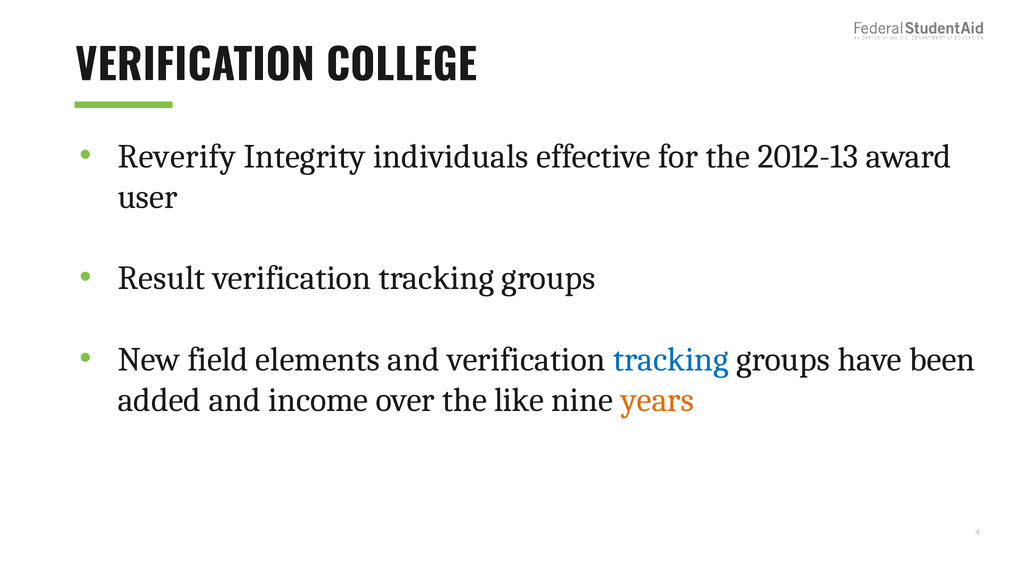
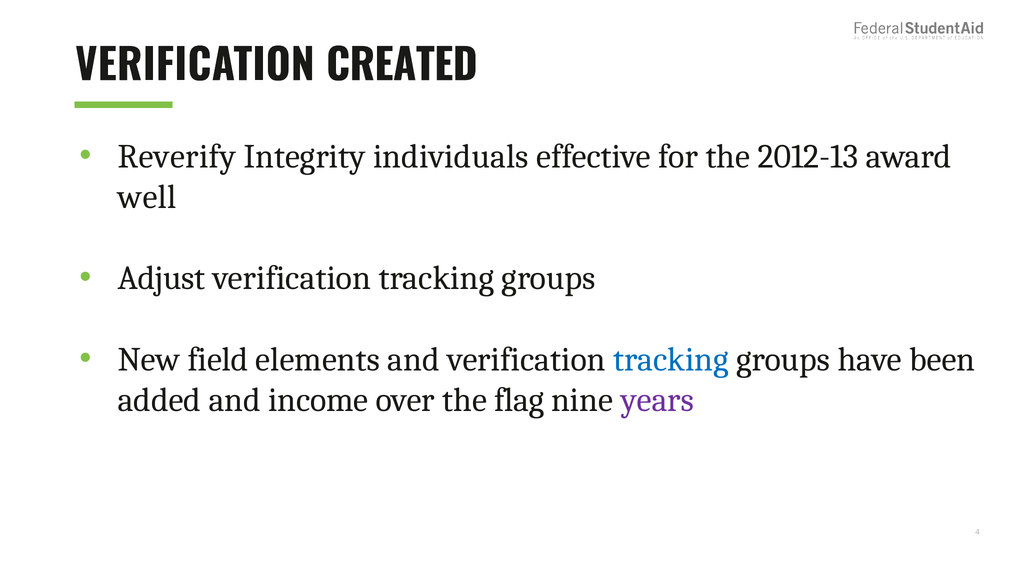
COLLEGE: COLLEGE -> CREATED
user: user -> well
Result: Result -> Adjust
like: like -> flag
years colour: orange -> purple
